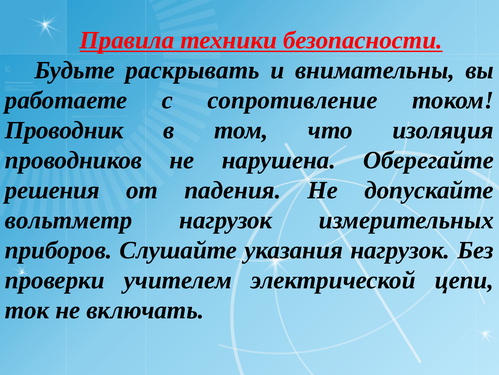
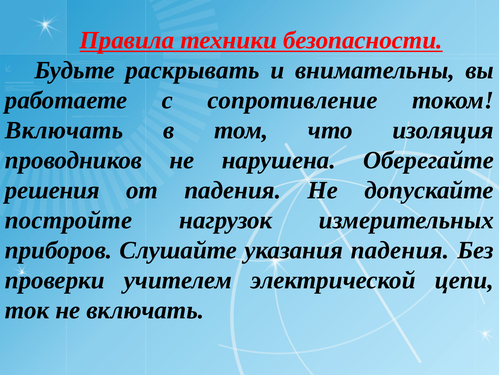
Проводник at (64, 130): Проводник -> Включать
вольтметр: вольтметр -> постройте
указания нагрузок: нагрузок -> падения
